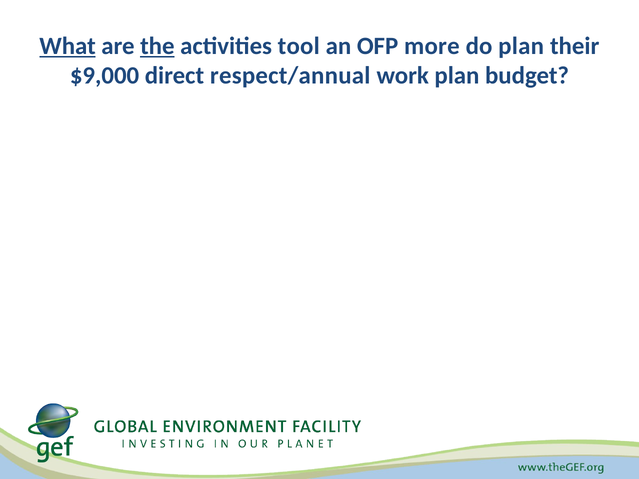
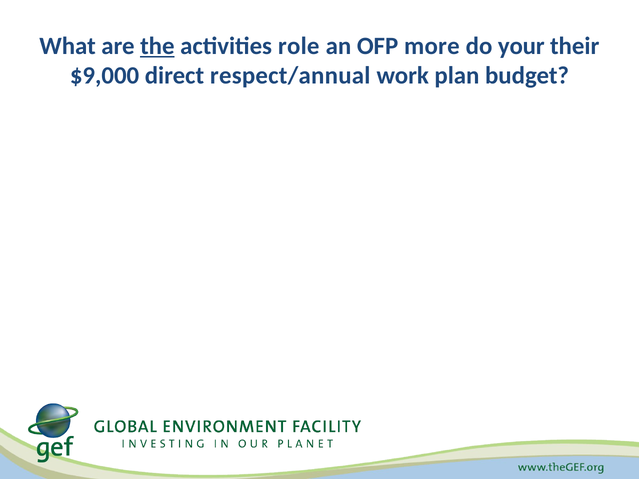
What underline: present -> none
tool: tool -> role
do plan: plan -> your
